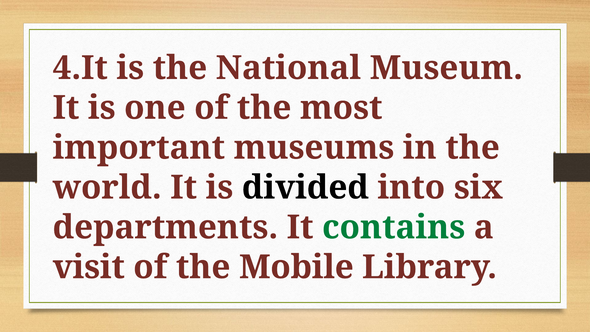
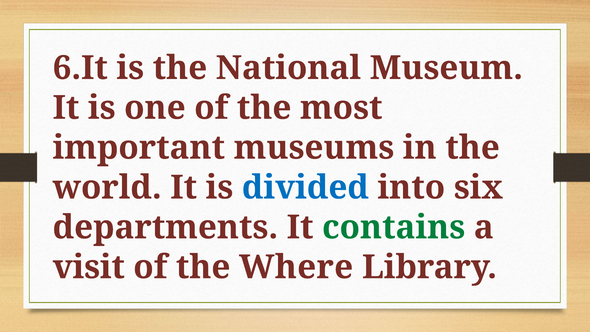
4.It: 4.It -> 6.It
divided colour: black -> blue
Mobile: Mobile -> Where
